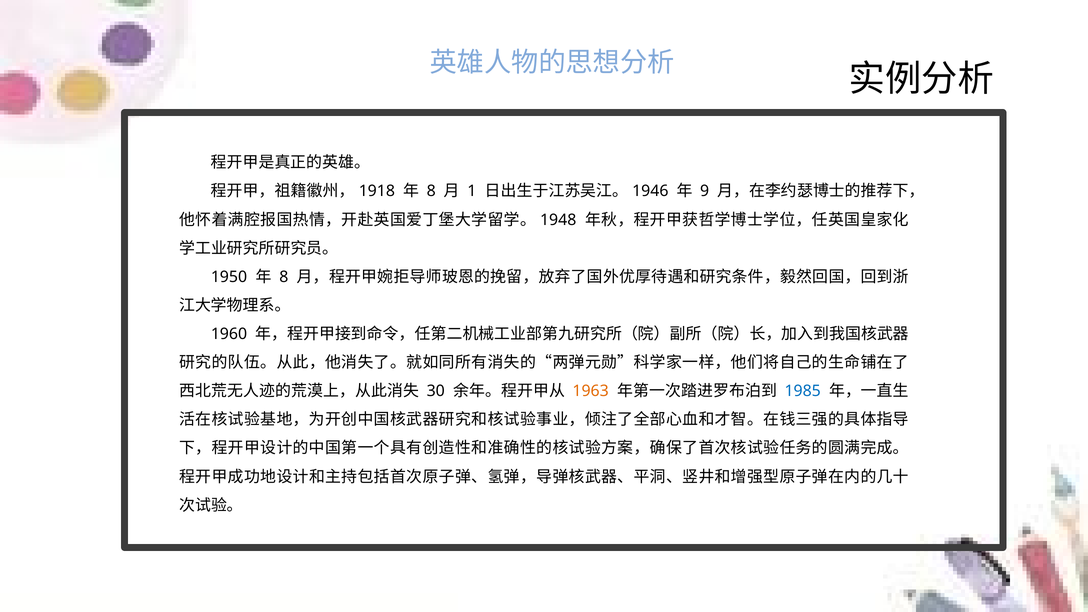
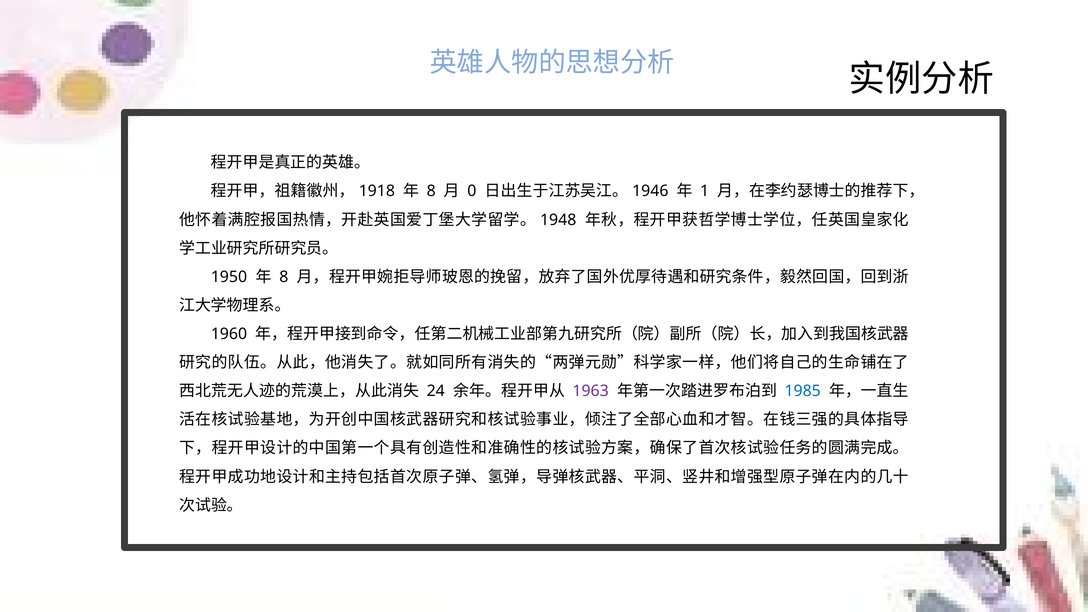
1: 1 -> 0
9: 9 -> 1
30: 30 -> 24
1963 colour: orange -> purple
